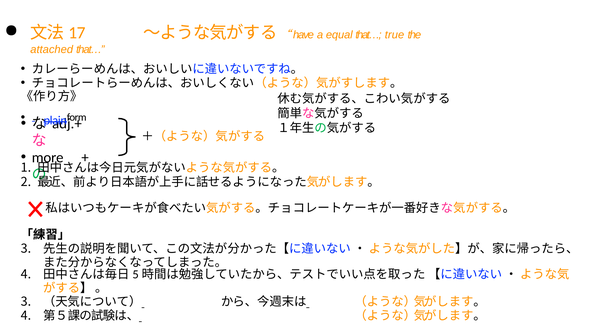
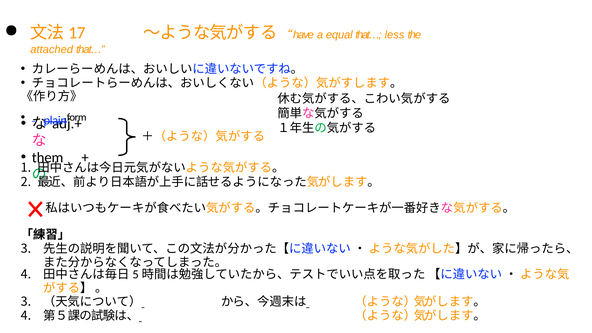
true: true -> less
more: more -> them
